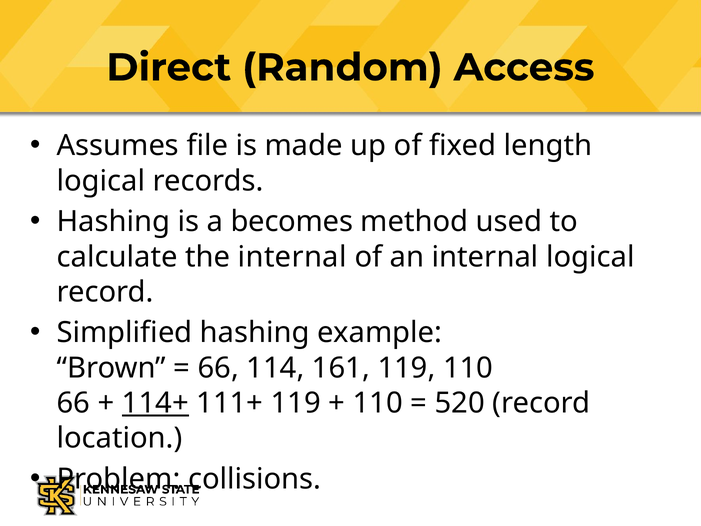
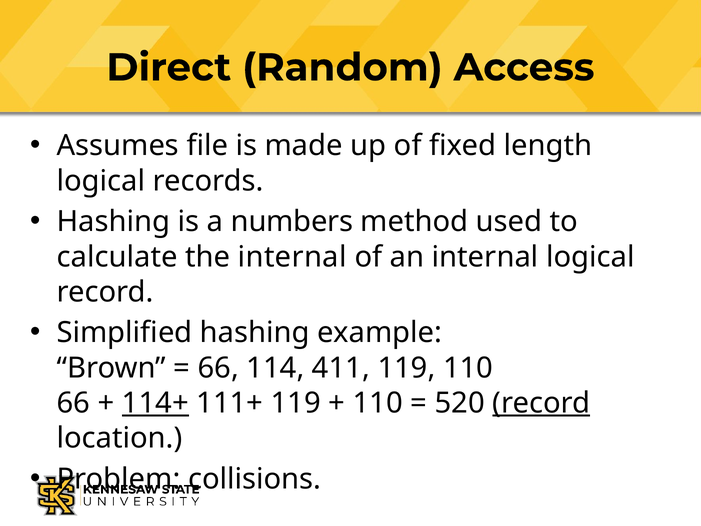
becomes: becomes -> numbers
161: 161 -> 411
record at (541, 403) underline: none -> present
